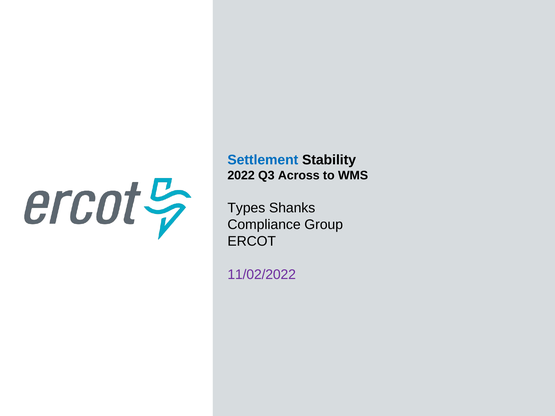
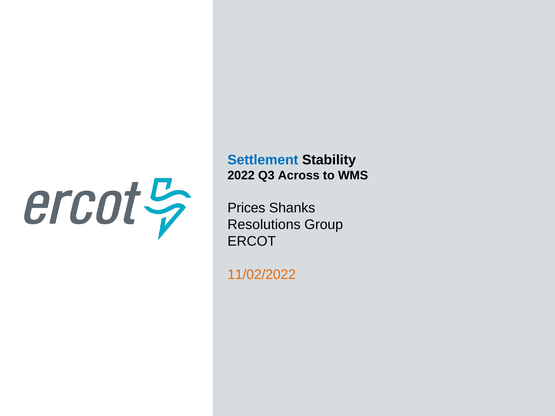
Types: Types -> Prices
Compliance: Compliance -> Resolutions
11/02/2022 colour: purple -> orange
